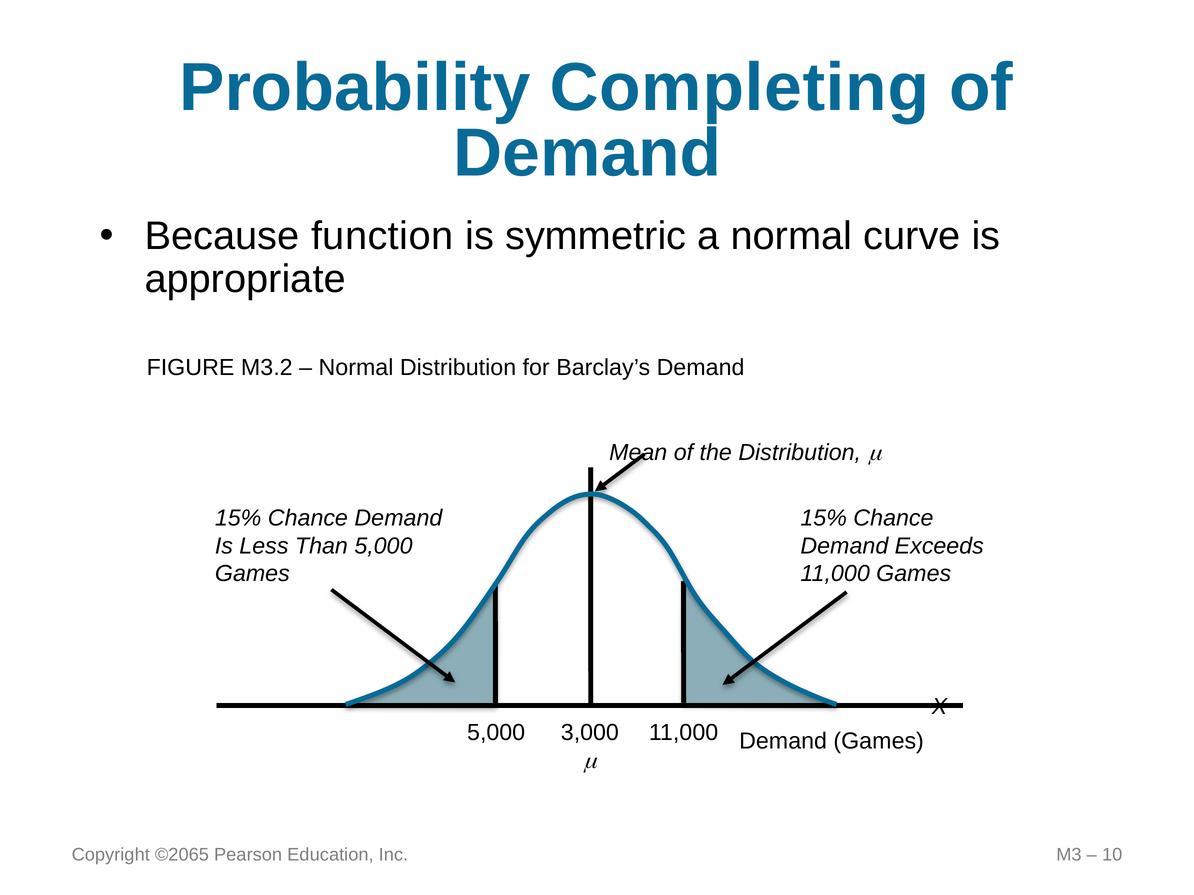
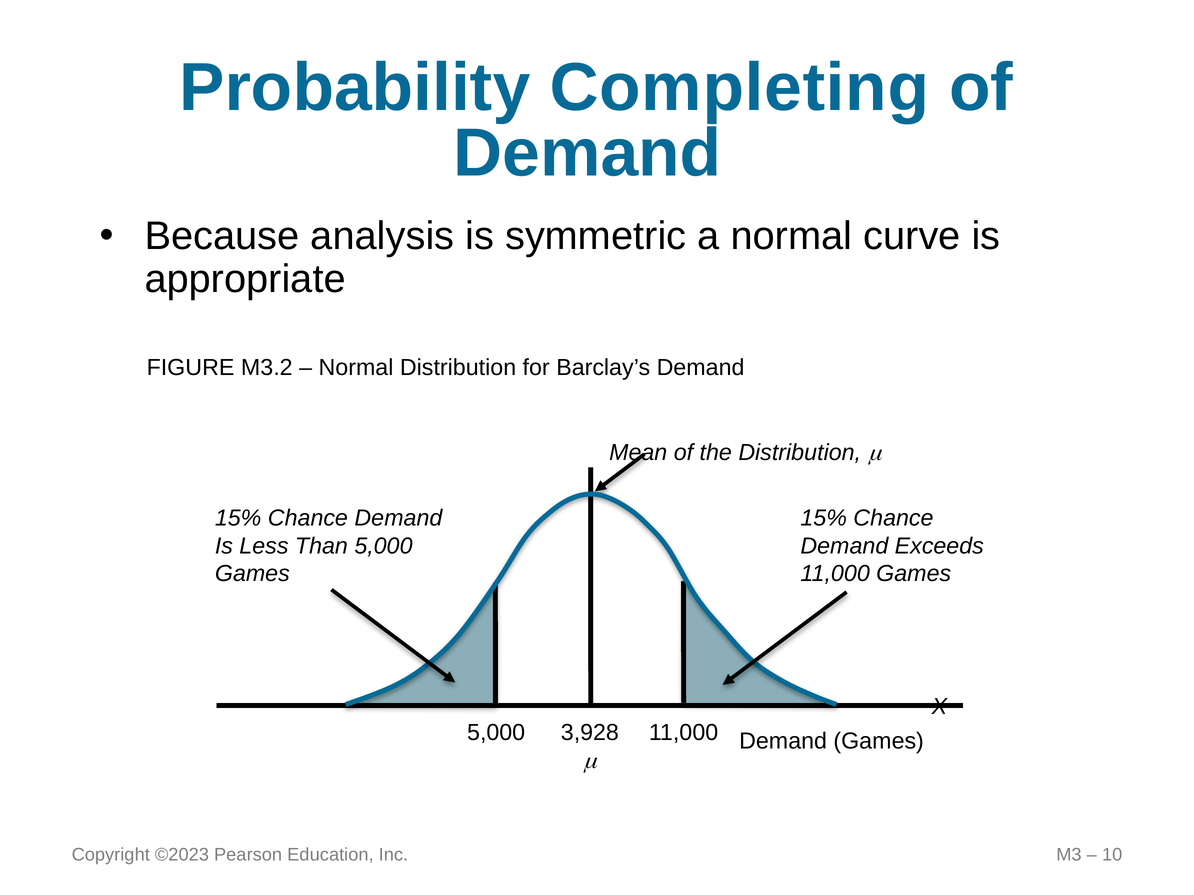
function: function -> analysis
3,000: 3,000 -> 3,928
©2065: ©2065 -> ©2023
